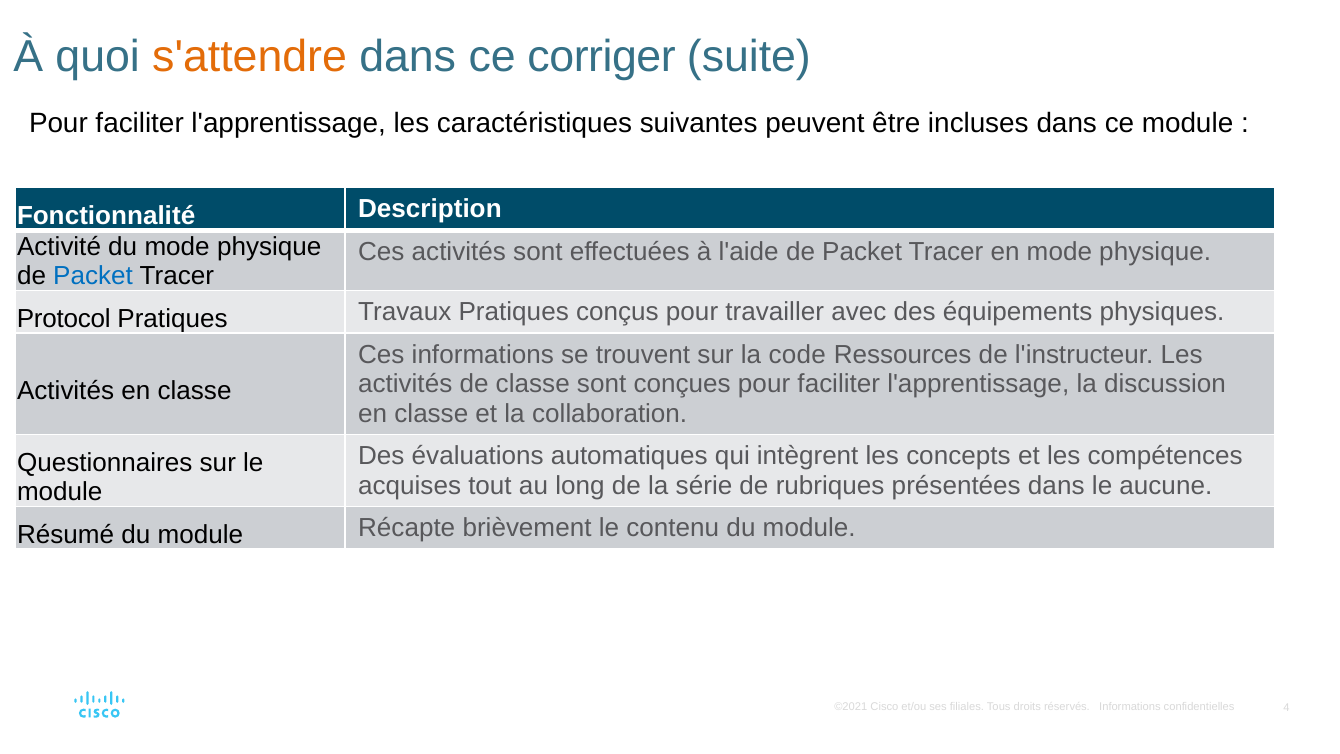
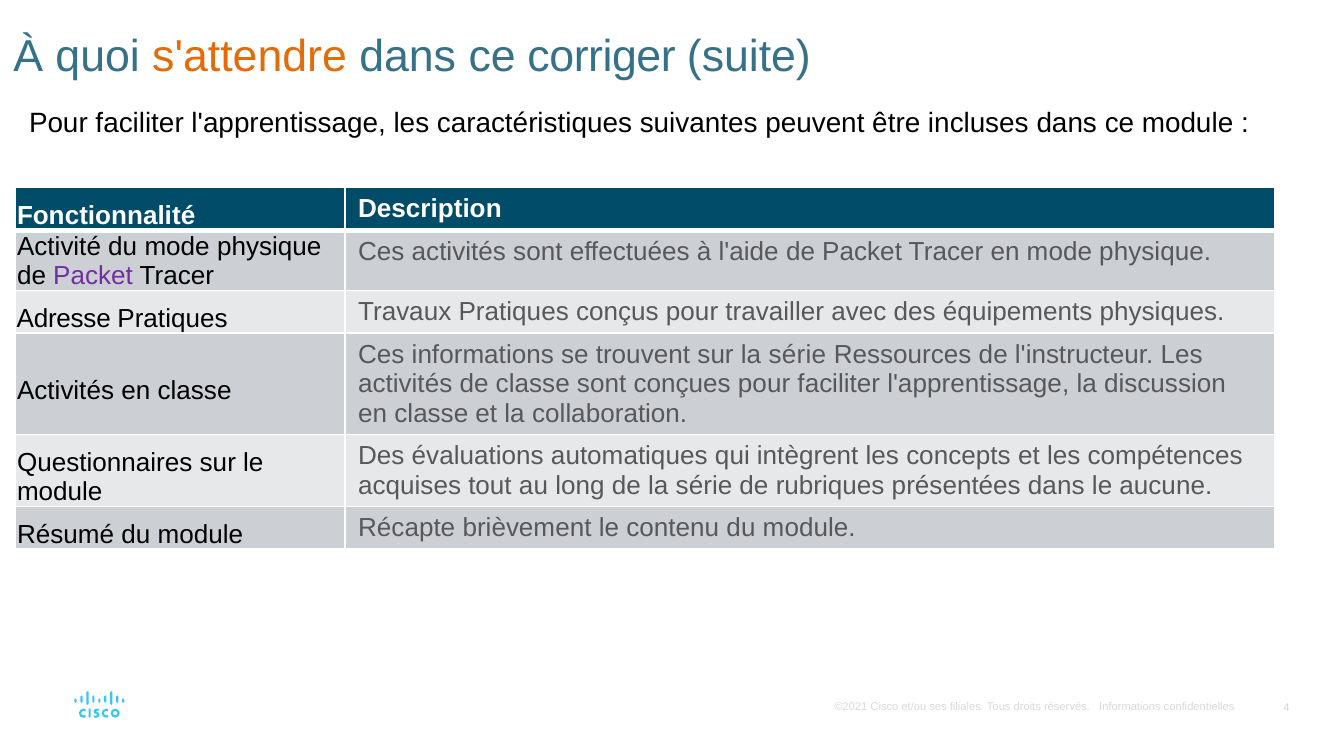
Packet at (93, 276) colour: blue -> purple
Protocol: Protocol -> Adresse
sur la code: code -> série
